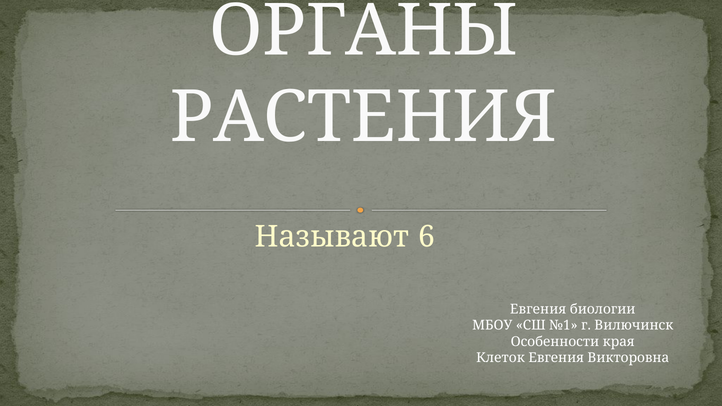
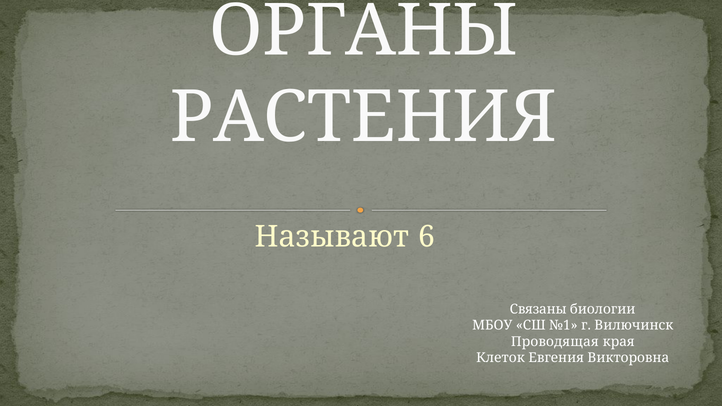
Евгения at (538, 309): Евгения -> Связаны
Особенности: Особенности -> Проводящая
